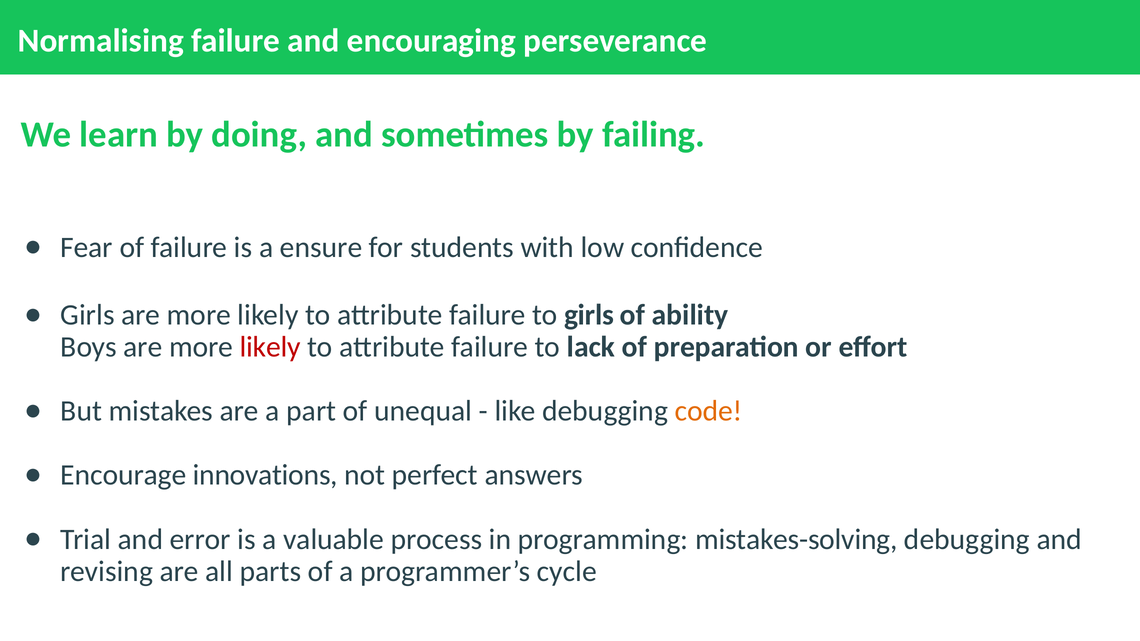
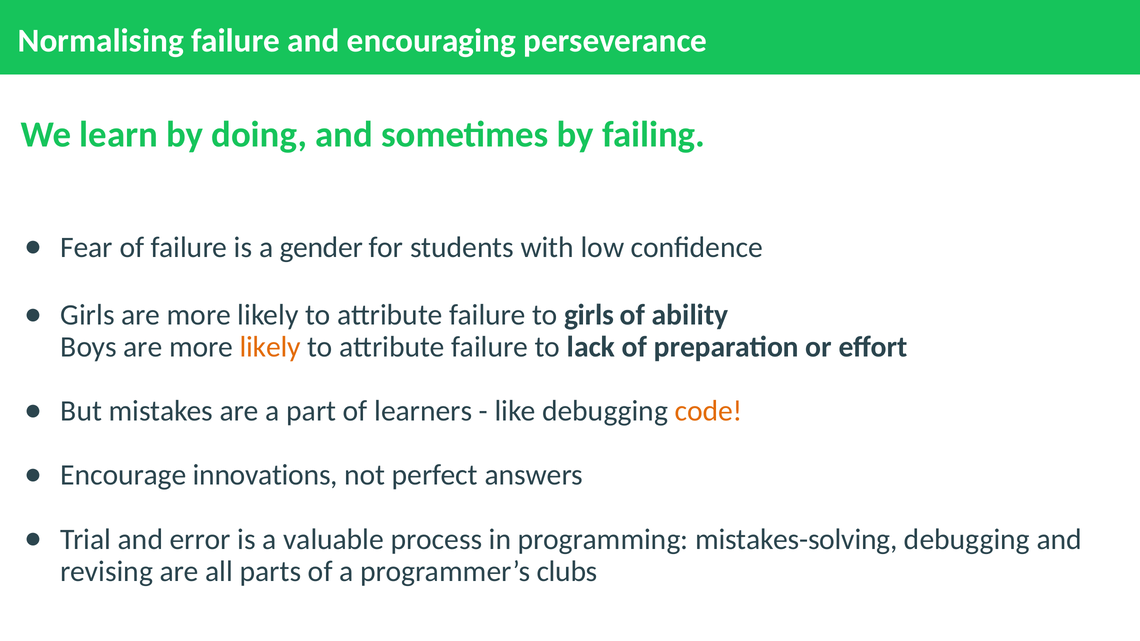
ensure: ensure -> gender
likely at (270, 347) colour: red -> orange
unequal: unequal -> learners
cycle: cycle -> clubs
